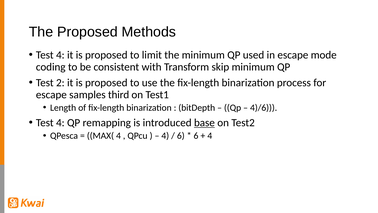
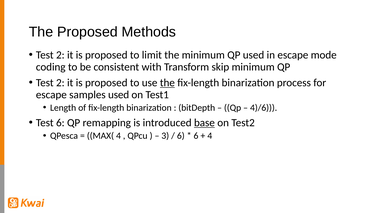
4 at (60, 55): 4 -> 2
the at (167, 83) underline: none -> present
samples third: third -> used
4 at (60, 123): 4 -> 6
4 at (165, 136): 4 -> 3
